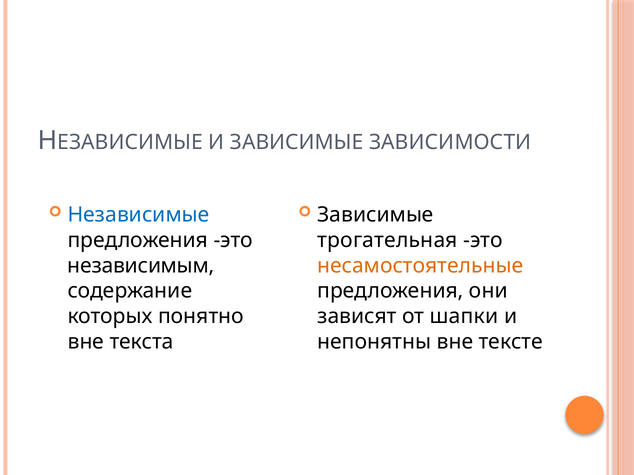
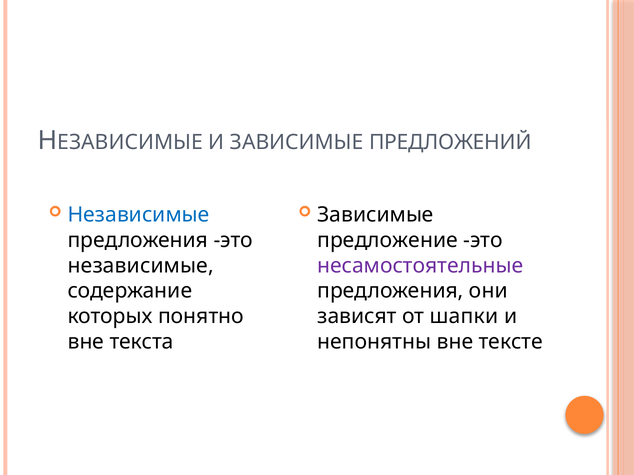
ЗАВИСИМОСТИ: ЗАВИСИМОСТИ -> ПРЕДЛОЖЕНИЙ
трогательная: трогательная -> предложение
независимым at (141, 266): независимым -> независимые
несамостоятельные colour: orange -> purple
